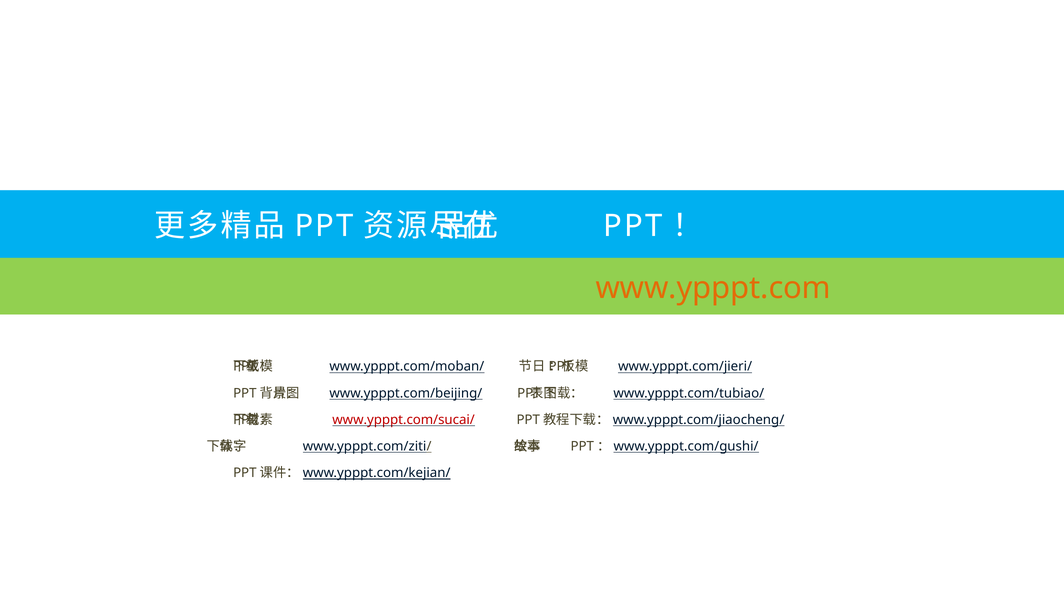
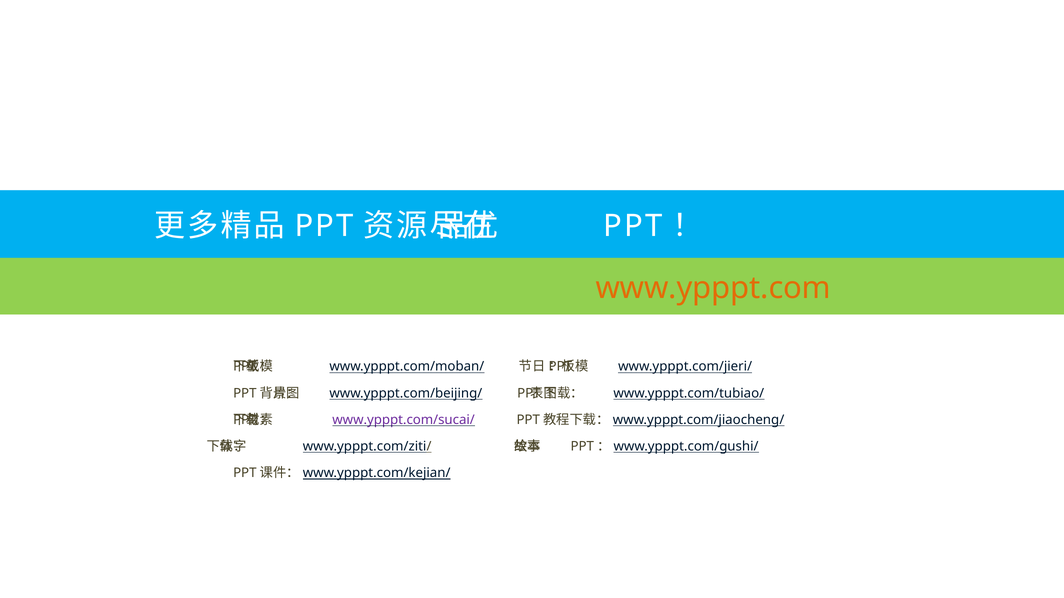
www.ypppt.com/sucai/ colour: red -> purple
